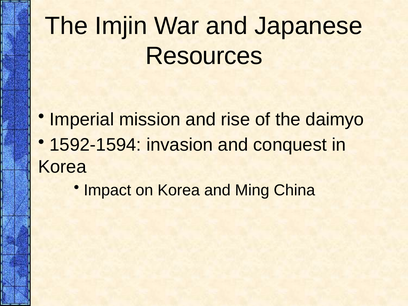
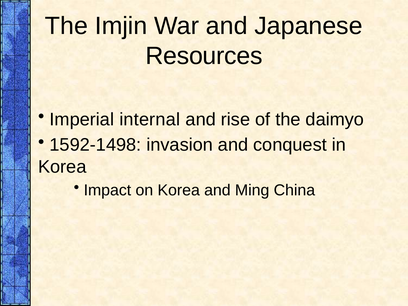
mission: mission -> internal
1592-1594: 1592-1594 -> 1592-1498
